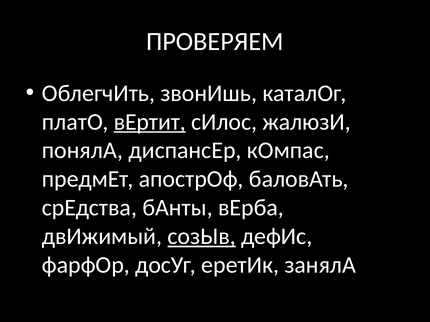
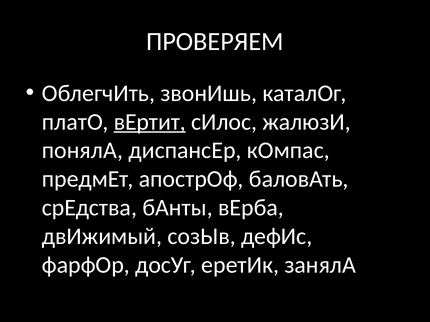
созЫв underline: present -> none
